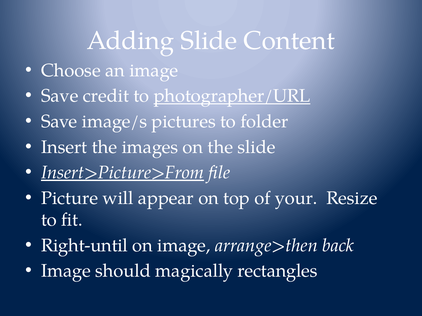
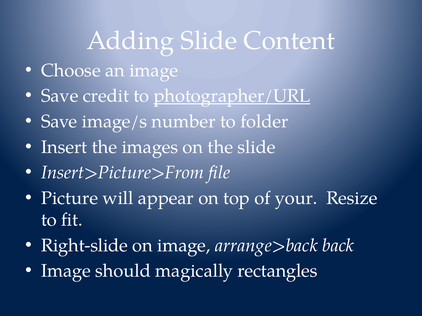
pictures: pictures -> number
Insert>Picture>From underline: present -> none
Right-until: Right-until -> Right-slide
arrange>then: arrange>then -> arrange>back
